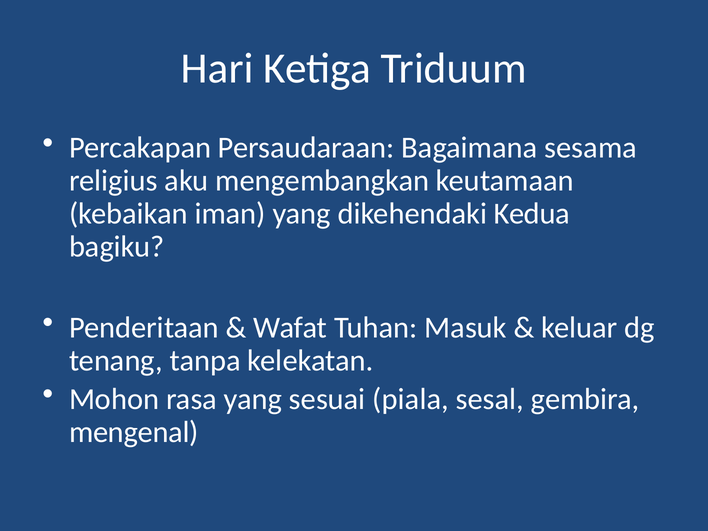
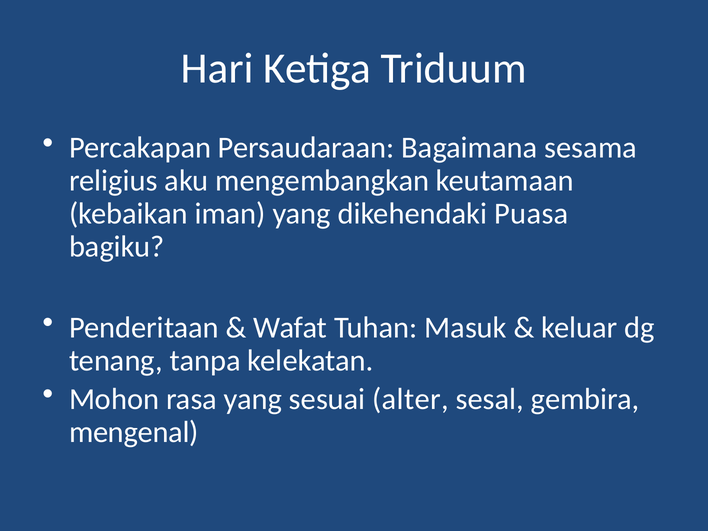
Kedua: Kedua -> Puasa
piala: piala -> alter
